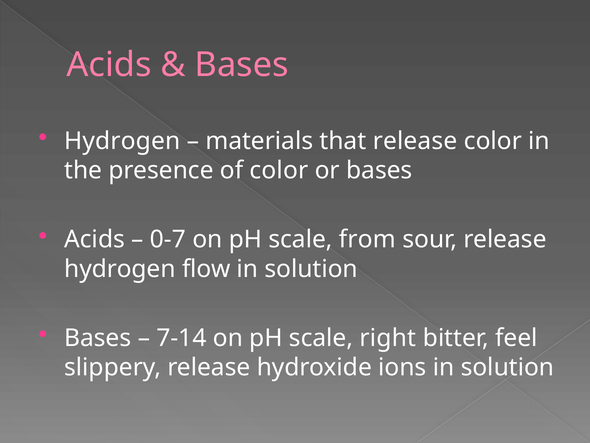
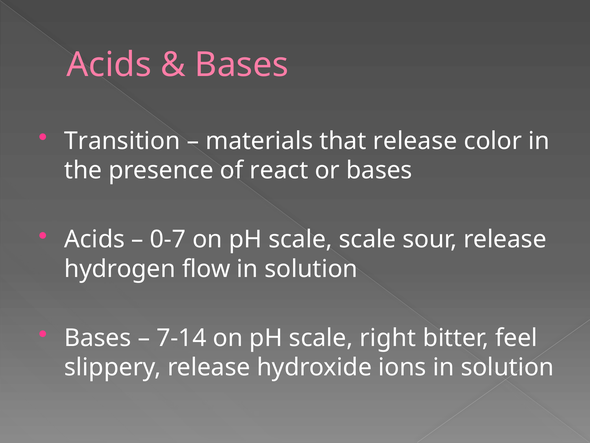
Hydrogen at (122, 141): Hydrogen -> Transition
of color: color -> react
scale from: from -> scale
